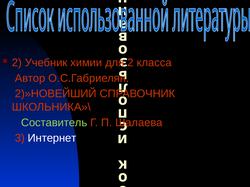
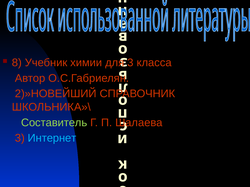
2 at (17, 63): 2 -> 8
для 2: 2 -> 3
Интернет colour: white -> light blue
